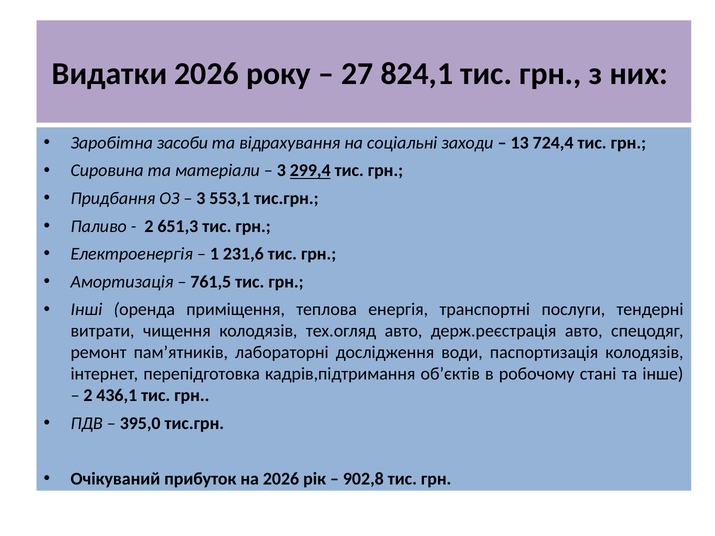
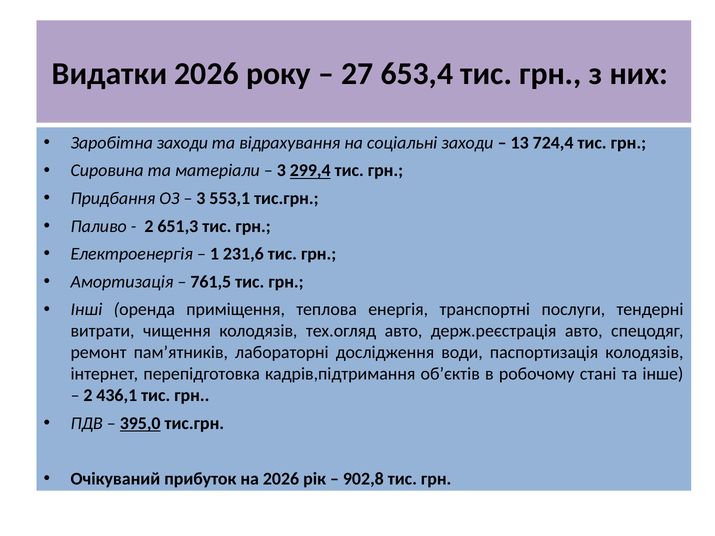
824,1: 824,1 -> 653,4
Заробітна засоби: засоби -> заходи
395,0 underline: none -> present
